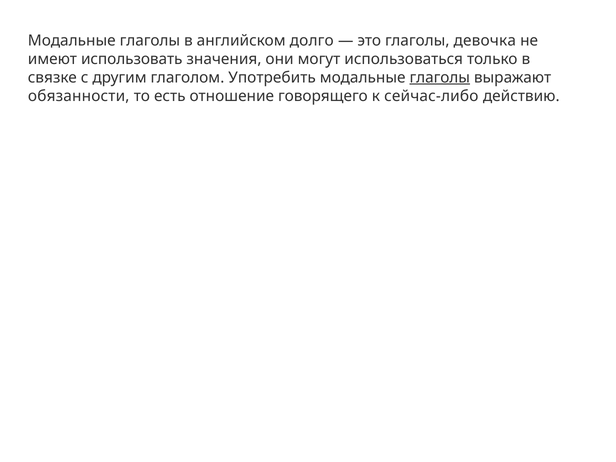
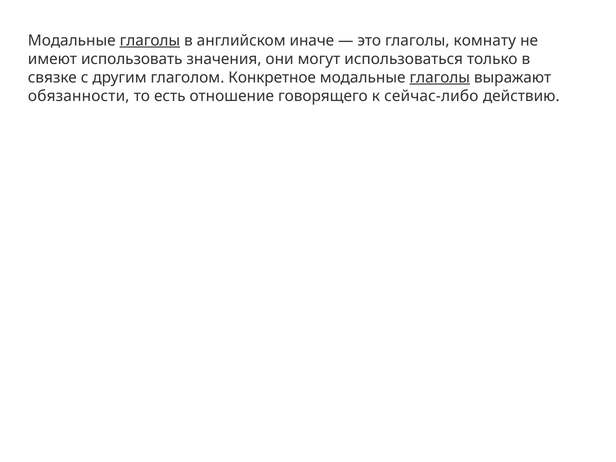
глаголы at (150, 41) underline: none -> present
долго: долго -> иначе
девочка: девочка -> комнату
Употребить: Употребить -> Конкретное
